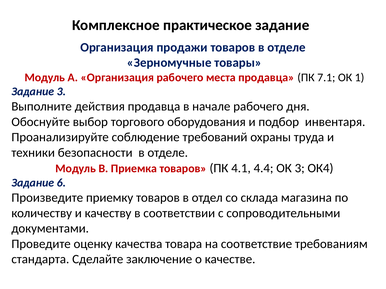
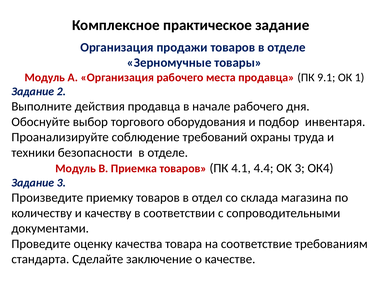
7.1: 7.1 -> 9.1
Задание 3: 3 -> 2
Задание 6: 6 -> 3
